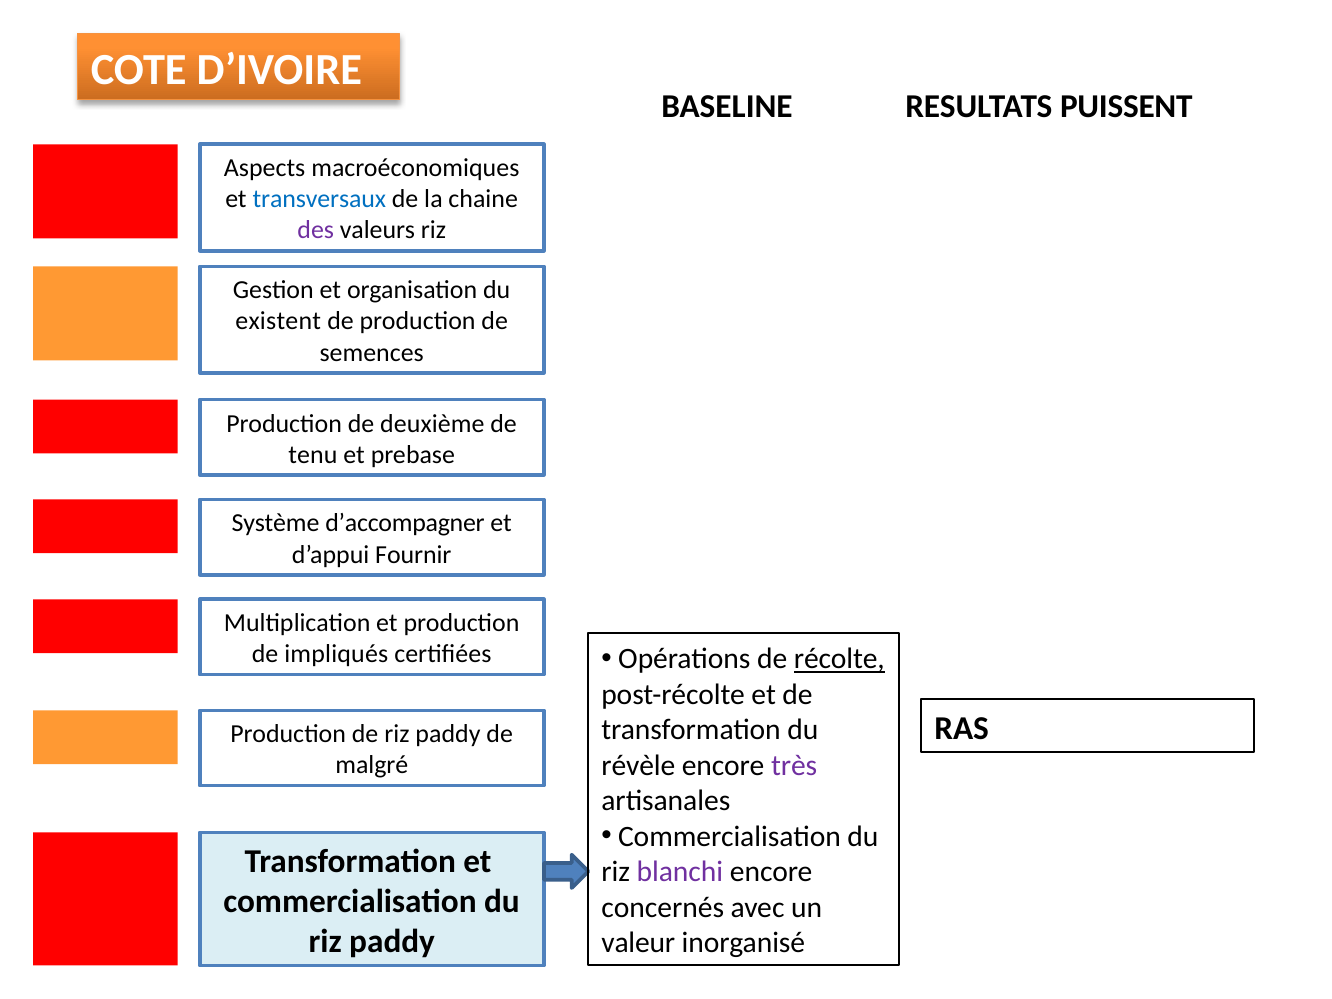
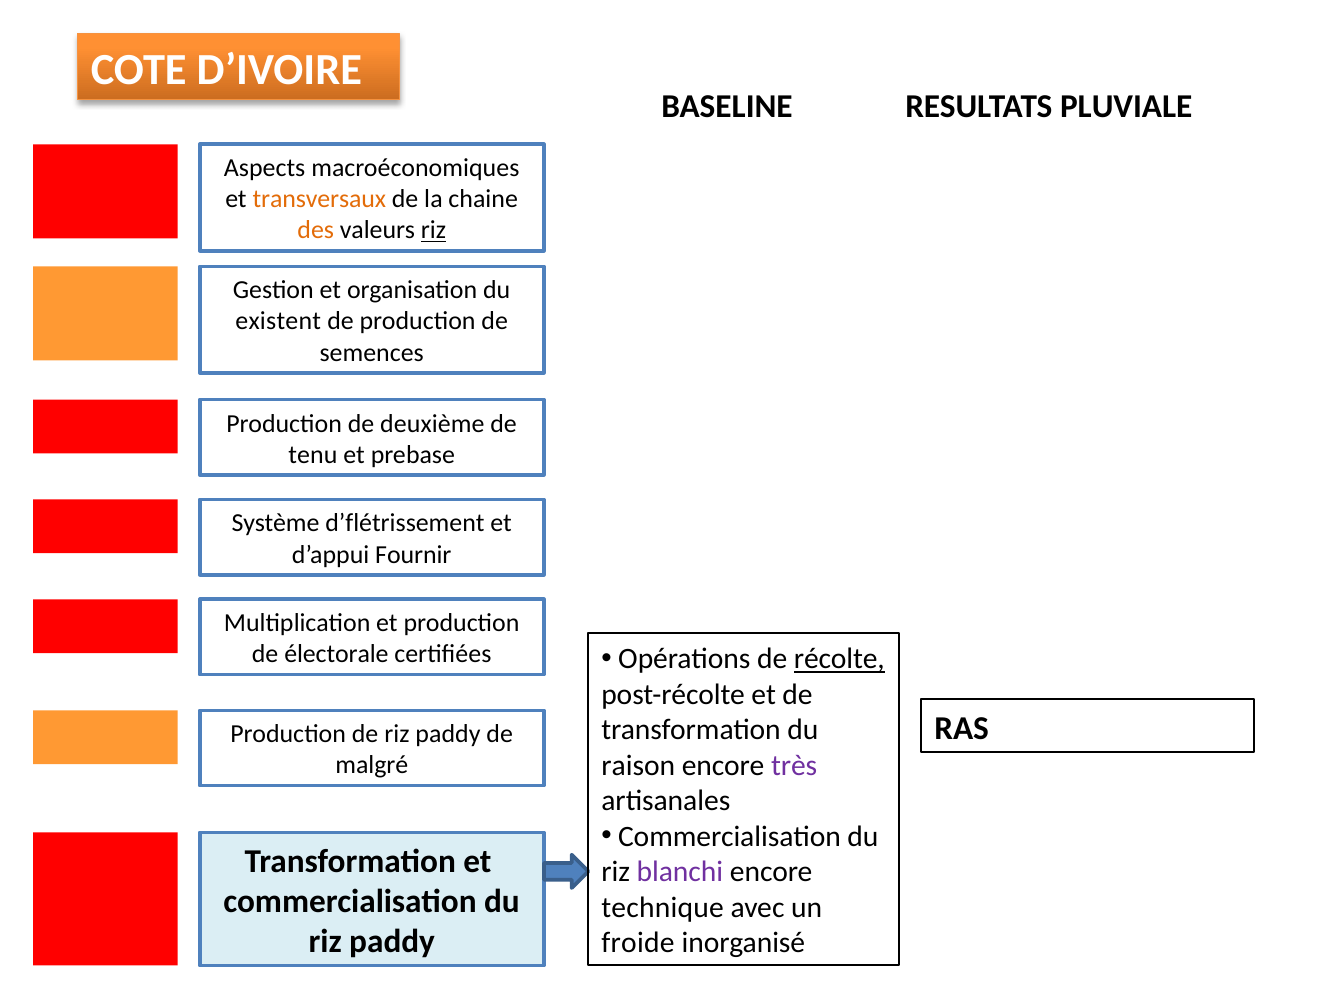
PUISSENT: PUISSENT -> PLUVIALE
transversaux colour: blue -> orange
des colour: purple -> orange
riz at (433, 230) underline: none -> present
d’accompagner: d’accompagner -> d’flétrissement
impliqués: impliqués -> électorale
révèle: révèle -> raison
concernés: concernés -> technique
valeur: valeur -> froide
